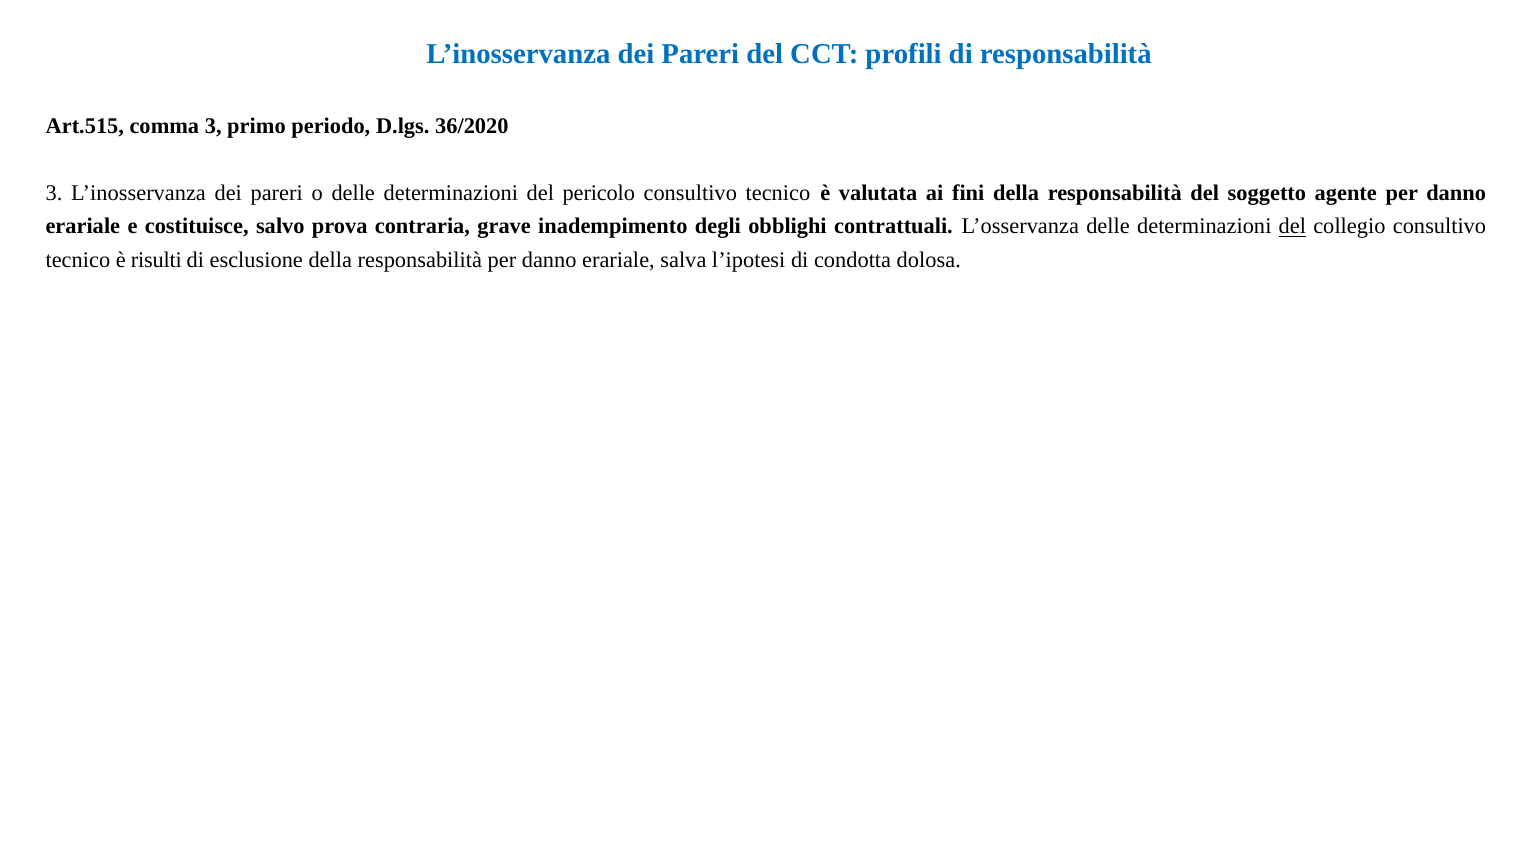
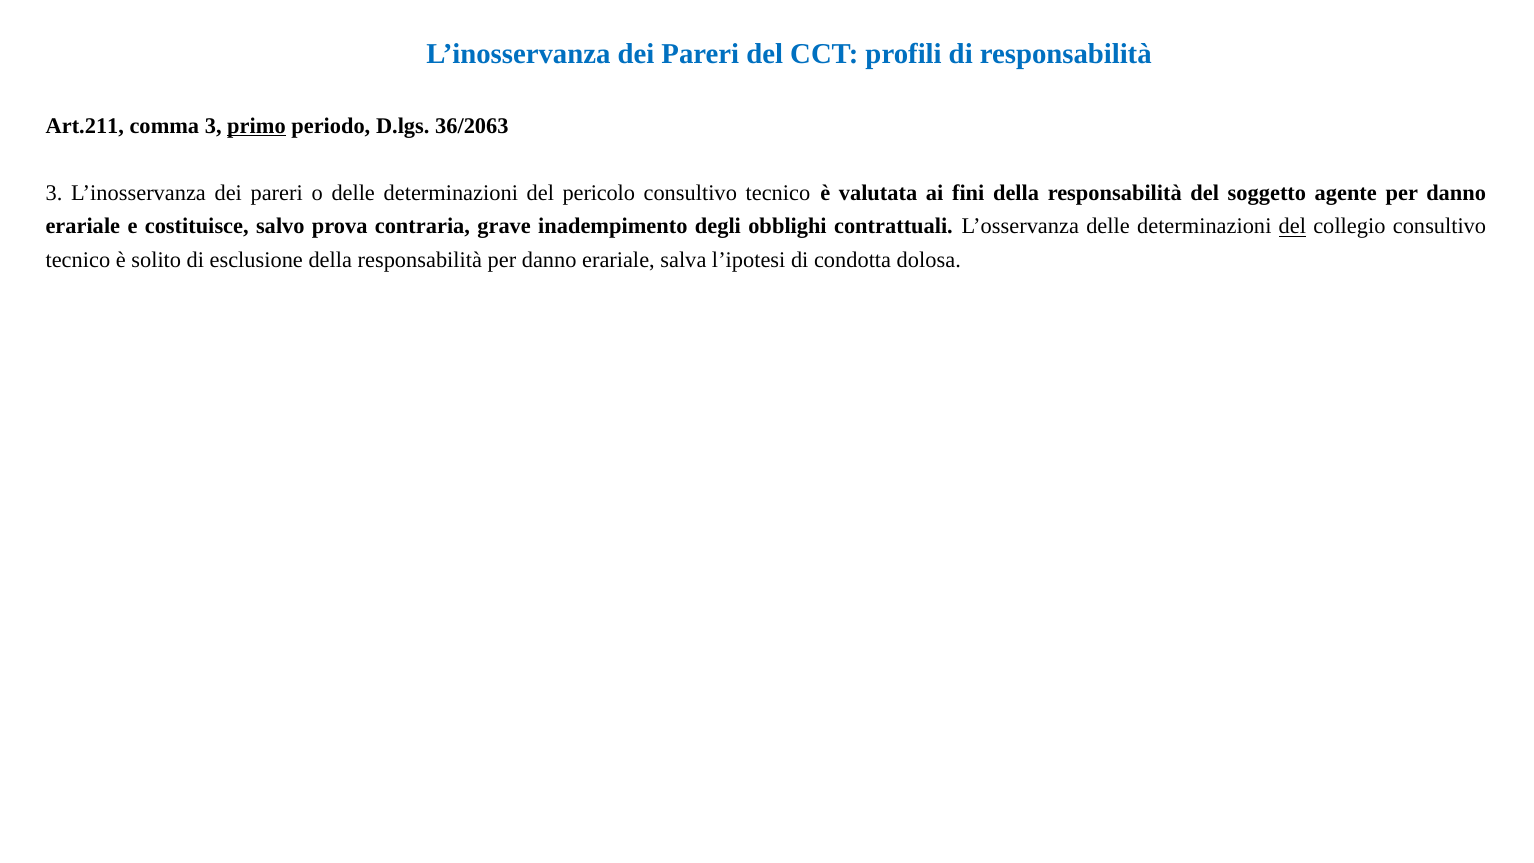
Art.515: Art.515 -> Art.211
primo underline: none -> present
36/2020: 36/2020 -> 36/2063
risulti: risulti -> solito
